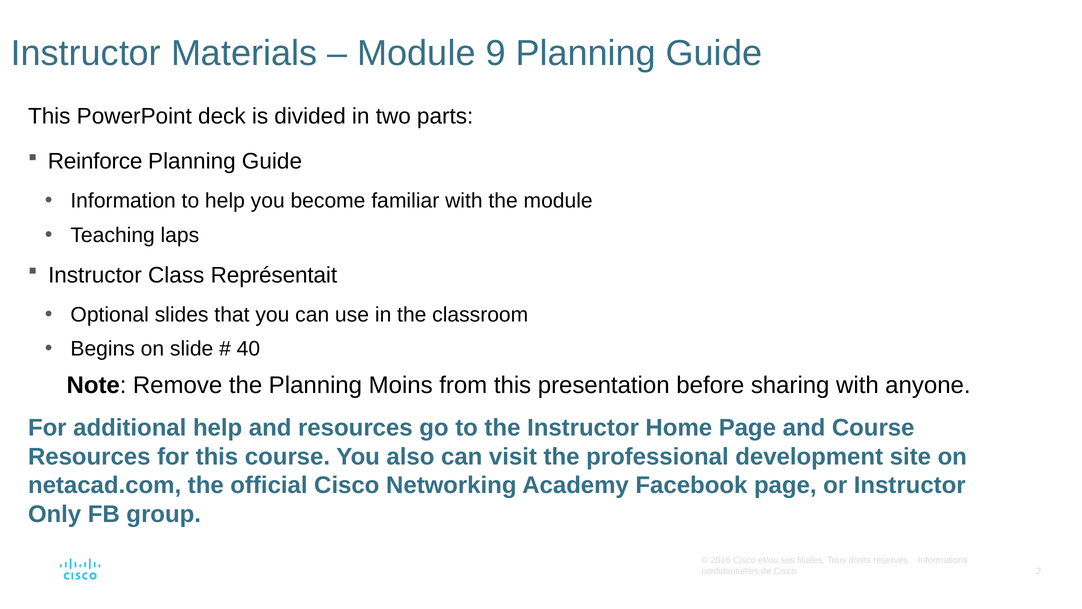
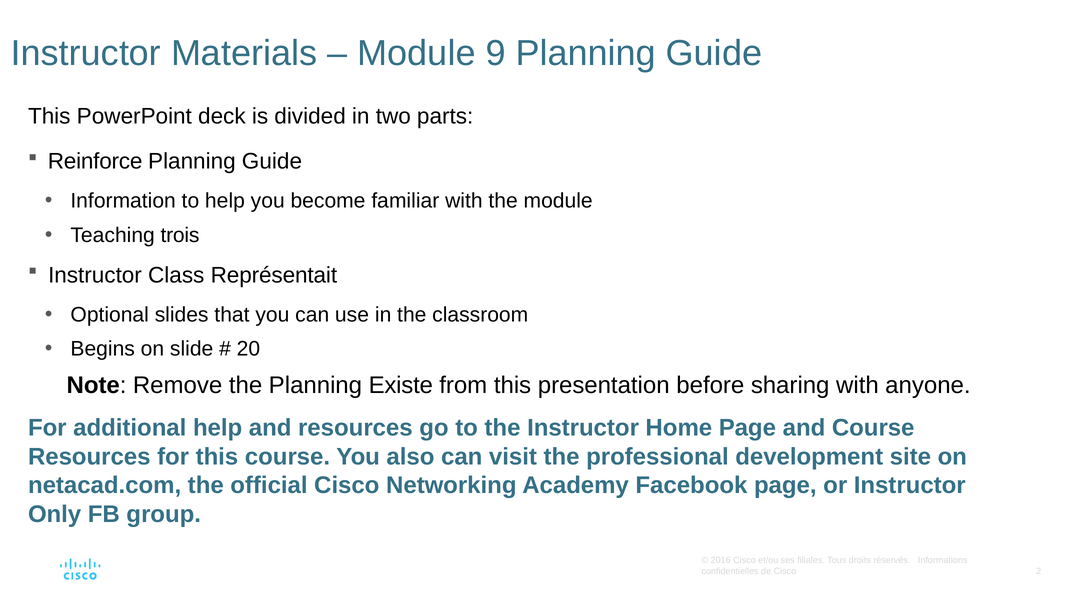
laps: laps -> trois
40: 40 -> 20
Moins: Moins -> Existe
